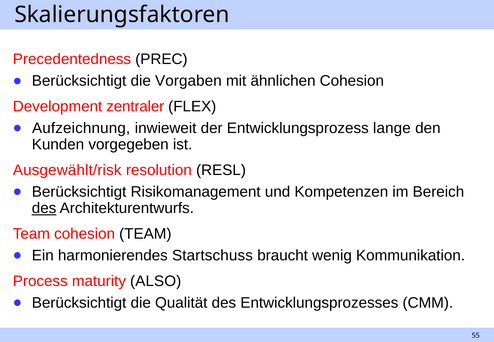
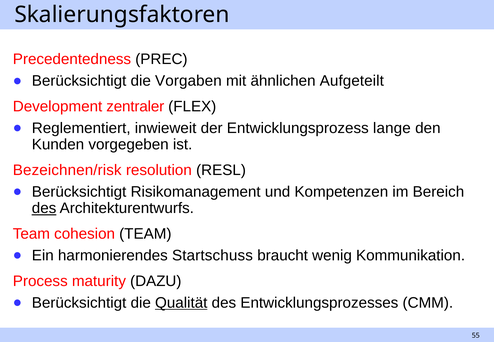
ähnlichen Cohesion: Cohesion -> Aufgeteilt
Aufzeichnung: Aufzeichnung -> Reglementiert
Ausgewählt/risk: Ausgewählt/risk -> Bezeichnen/risk
ALSO: ALSO -> DAZU
Qualität underline: none -> present
